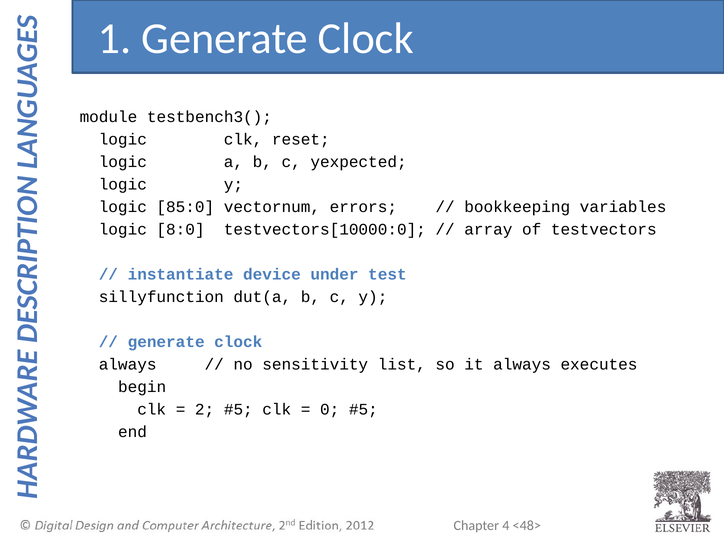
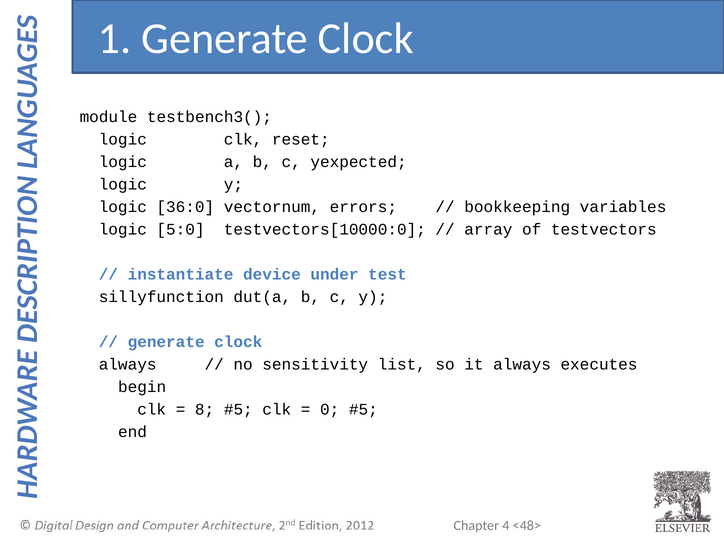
85:0: 85:0 -> 36:0
8:0: 8:0 -> 5:0
2: 2 -> 8
